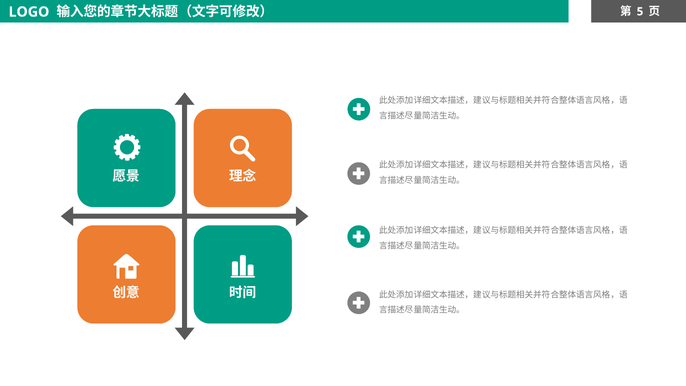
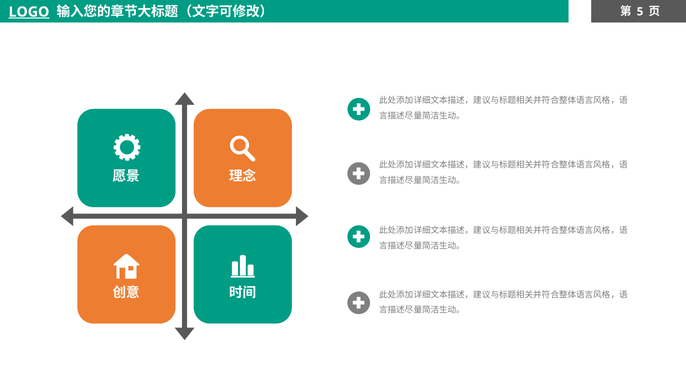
LOGO underline: none -> present
